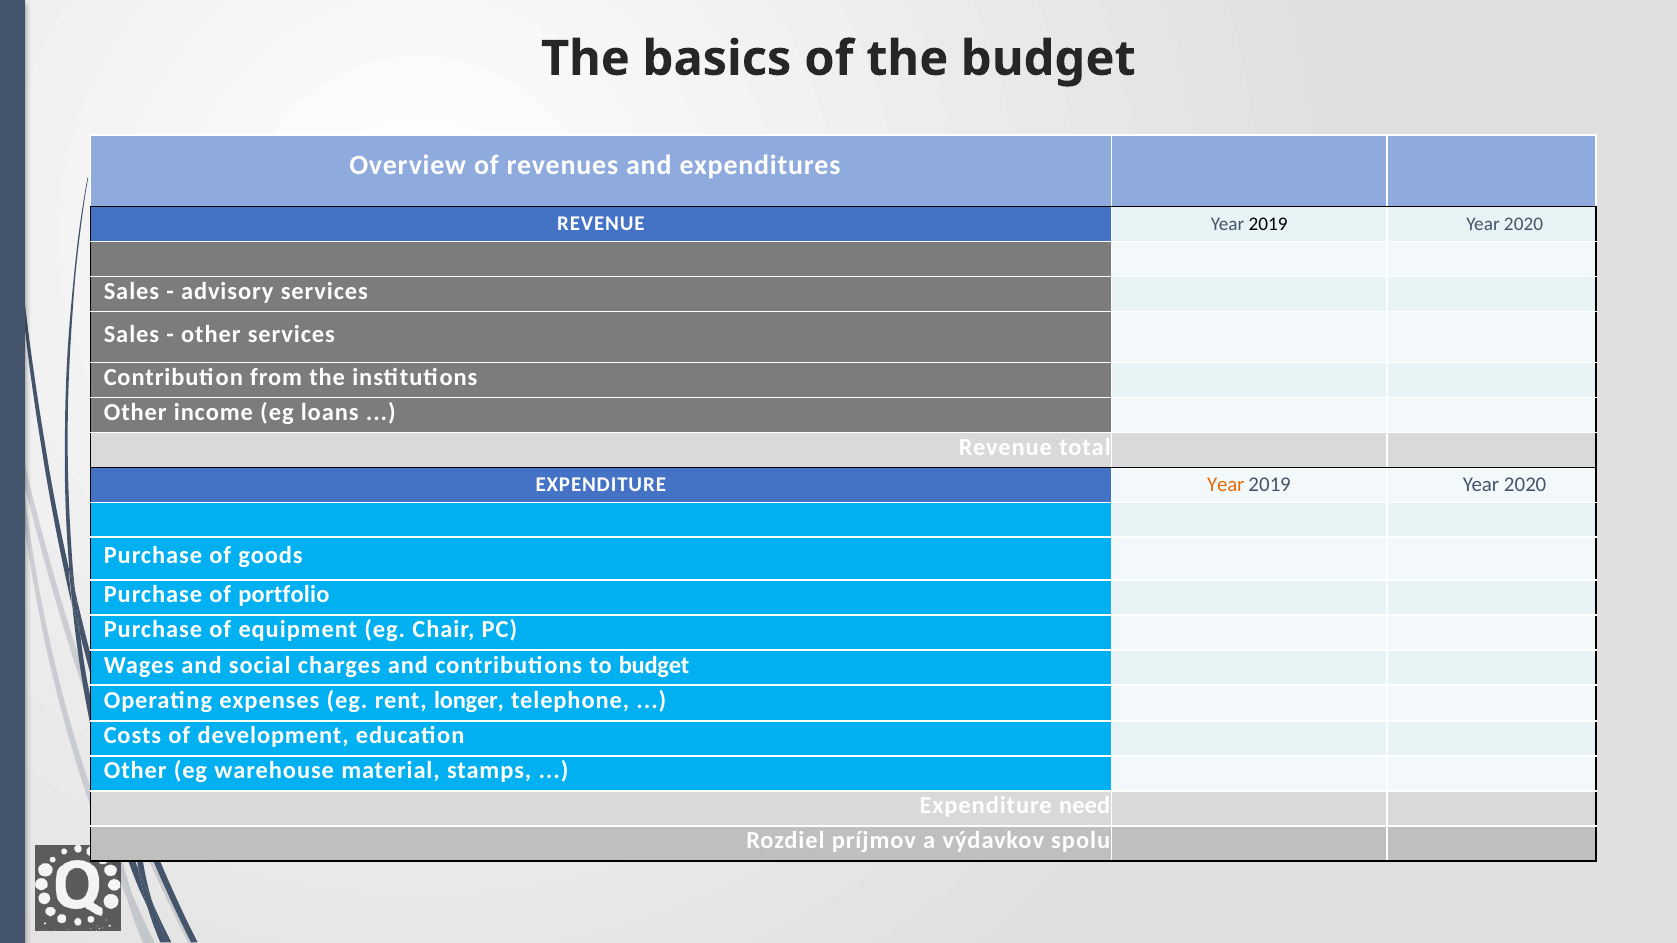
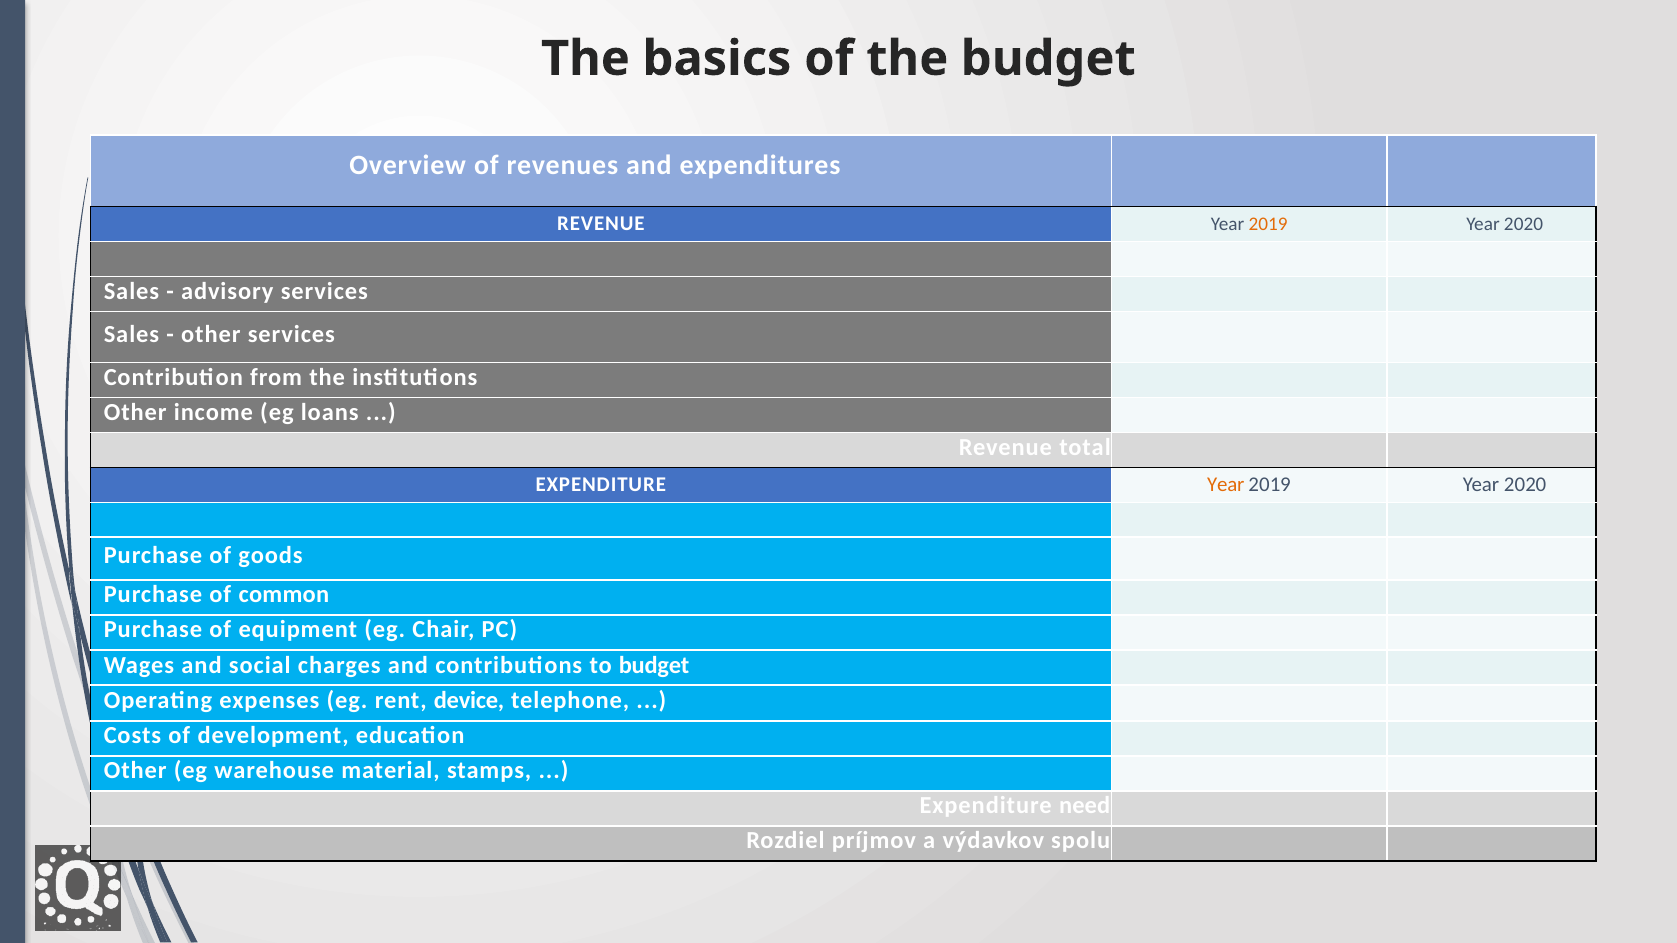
2019 at (1268, 224) colour: black -> orange
portfolio: portfolio -> common
longer: longer -> device
